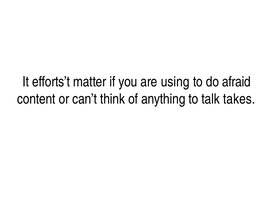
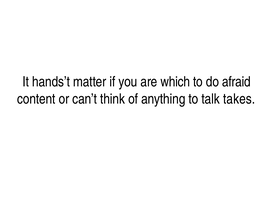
efforts’t: efforts’t -> hands’t
using: using -> which
